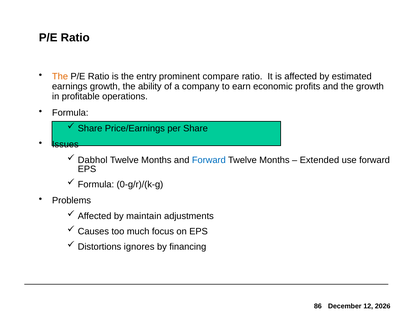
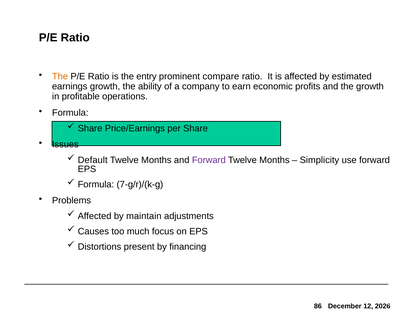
Dabhol: Dabhol -> Default
Forward at (209, 160) colour: blue -> purple
Extended: Extended -> Simplicity
0-g/r)/(k-g: 0-g/r)/(k-g -> 7-g/r)/(k-g
ignores: ignores -> present
